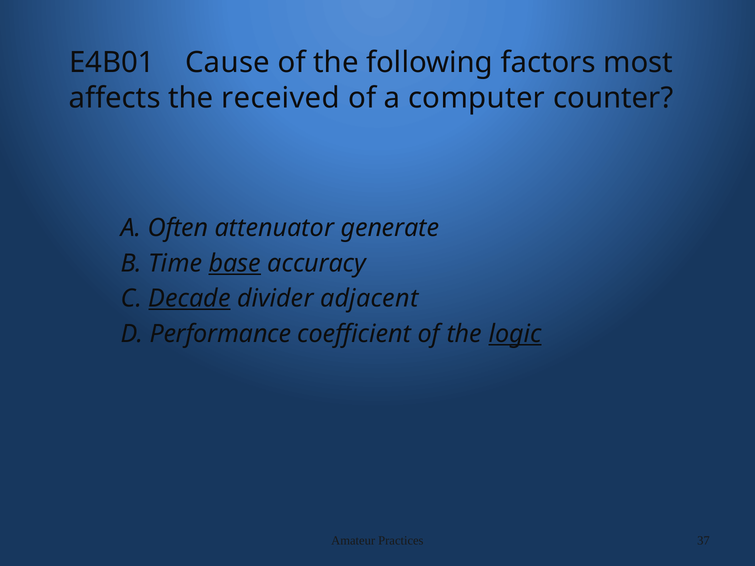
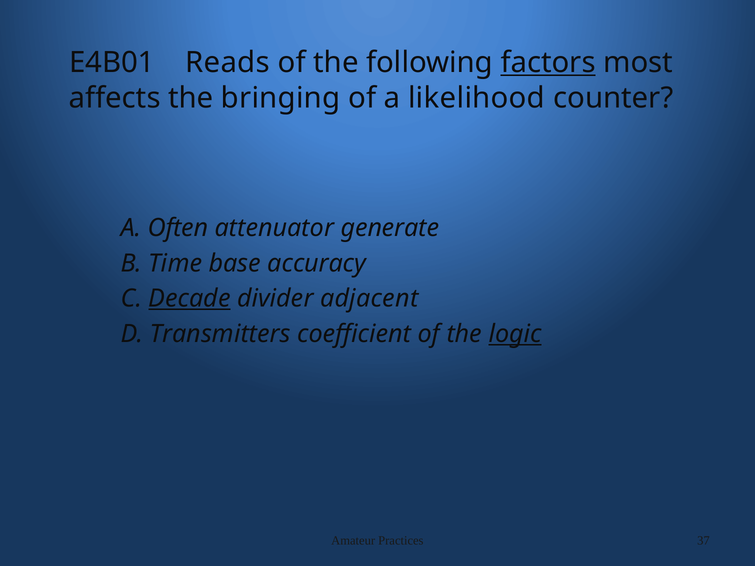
Cause: Cause -> Reads
factors underline: none -> present
received: received -> bringing
computer: computer -> likelihood
base underline: present -> none
Performance: Performance -> Transmitters
